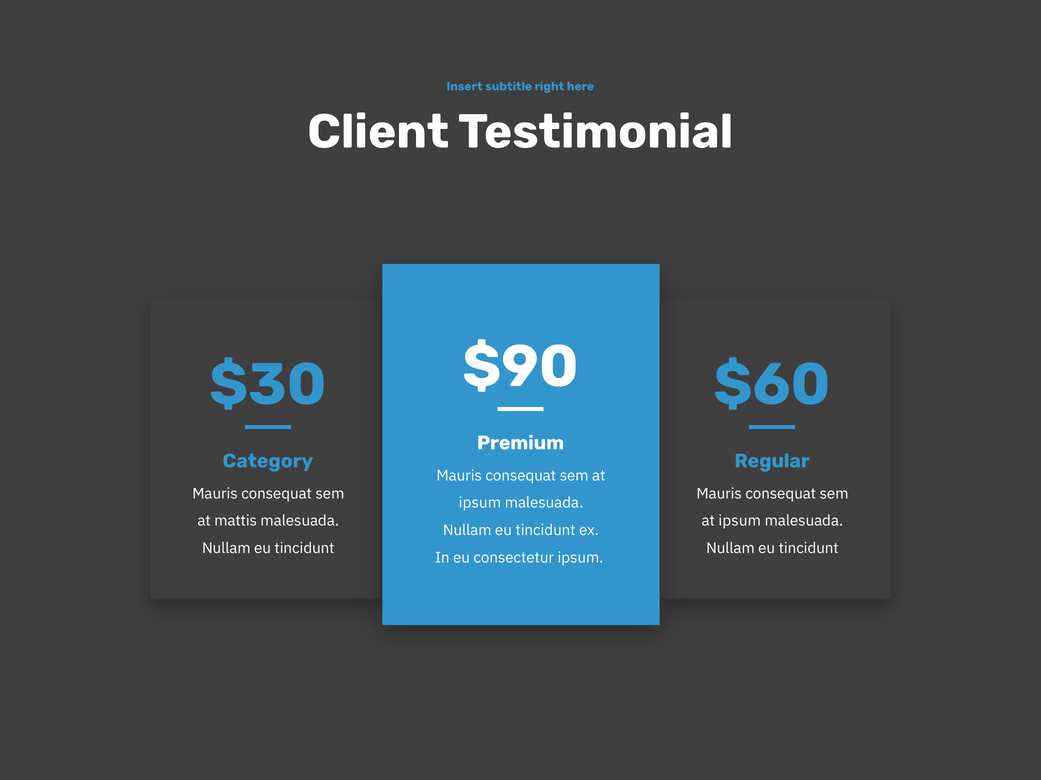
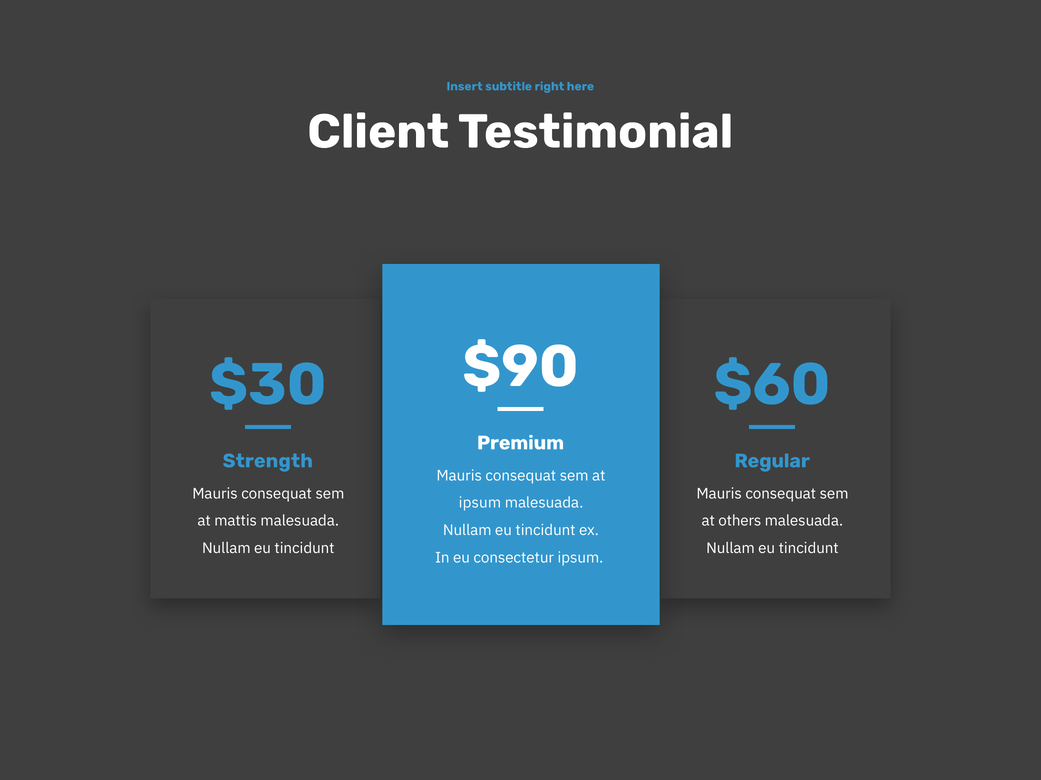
Category: Category -> Strength
ipsum at (740, 521): ipsum -> others
